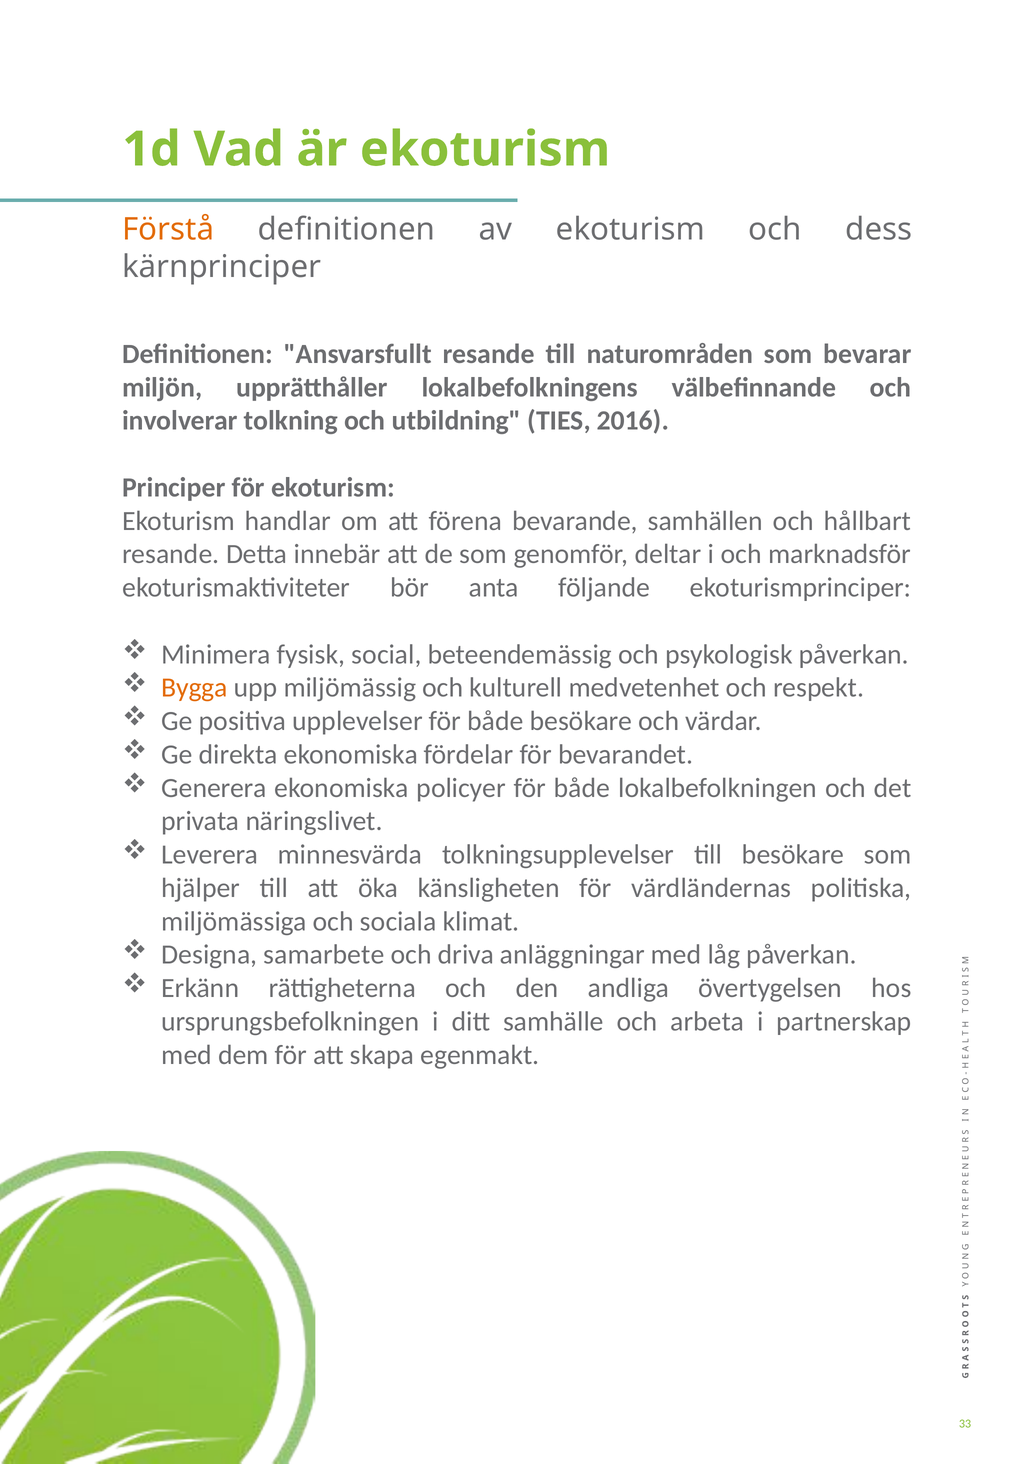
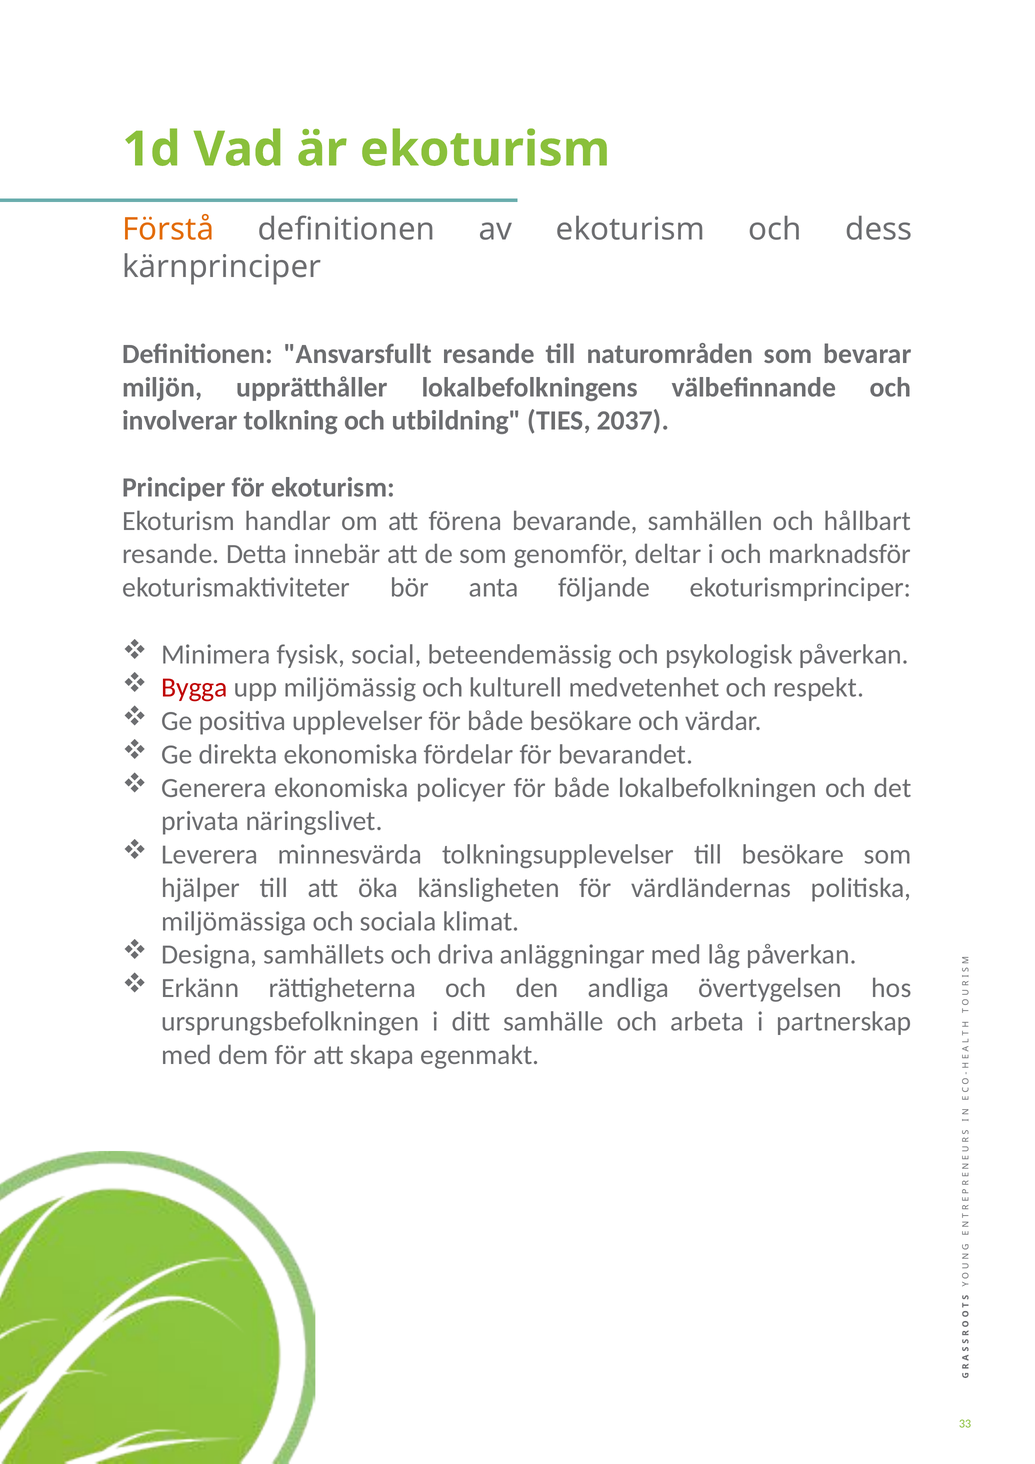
2016: 2016 -> 2037
Bygga colour: orange -> red
samarbete: samarbete -> samhällets
